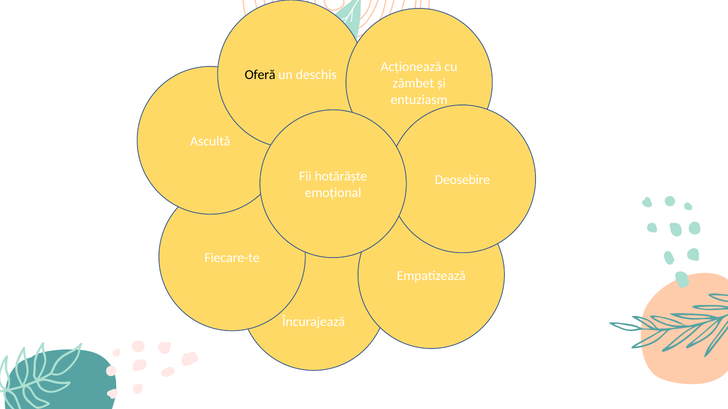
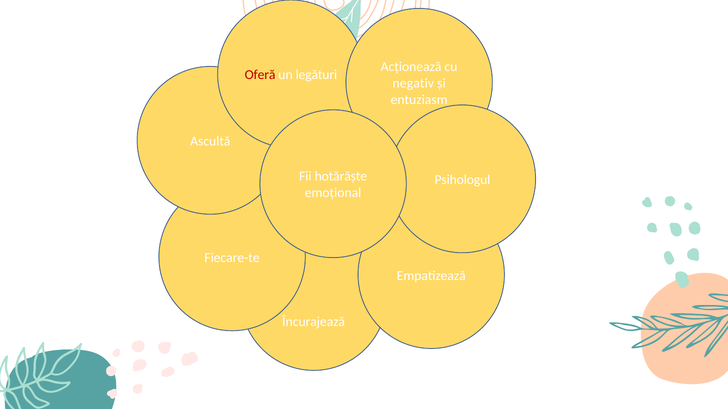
Oferă colour: black -> red
deschis: deschis -> legături
zâmbet: zâmbet -> negativ
Deosebire: Deosebire -> Psihologul
